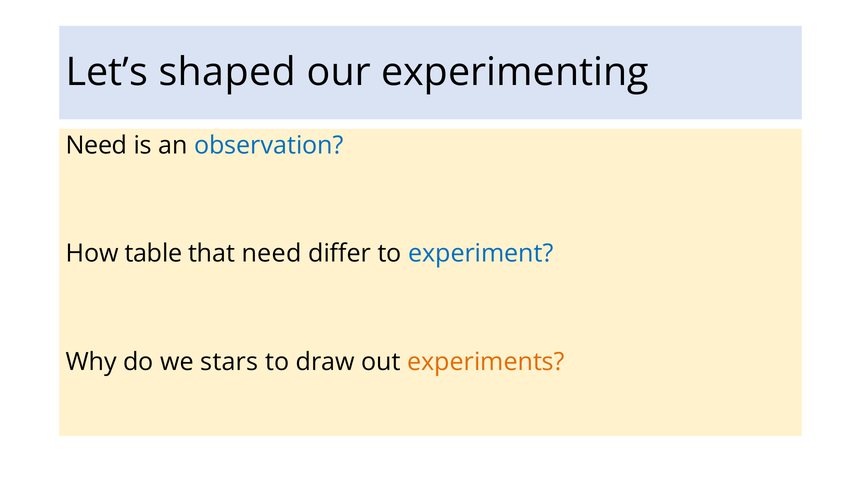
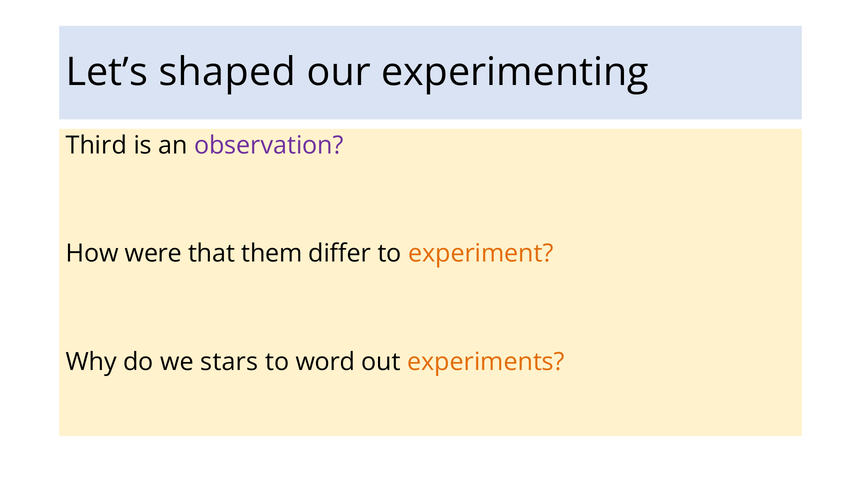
Need at (96, 146): Need -> Third
observation colour: blue -> purple
table: table -> were
that need: need -> them
experiment colour: blue -> orange
draw: draw -> word
